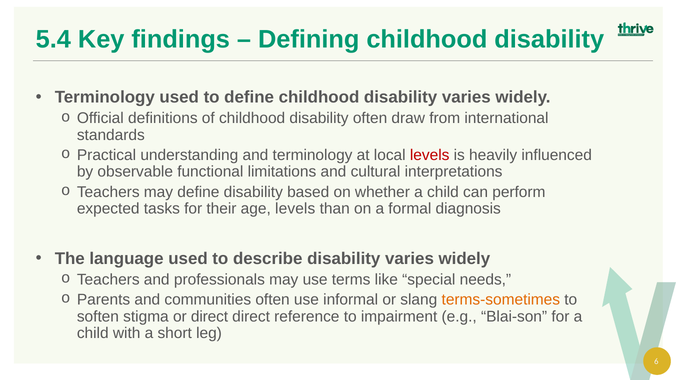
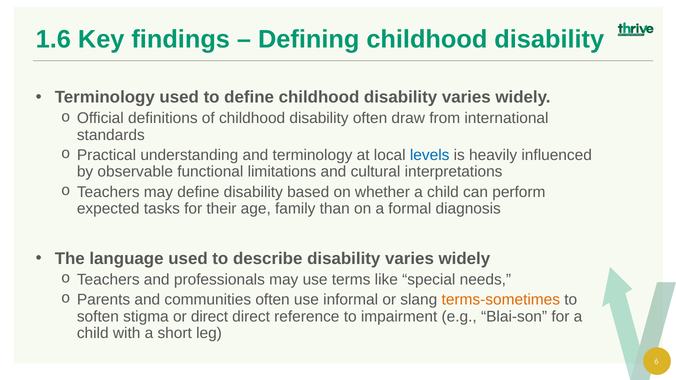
5.4: 5.4 -> 1.6
levels at (430, 155) colour: red -> blue
age levels: levels -> family
